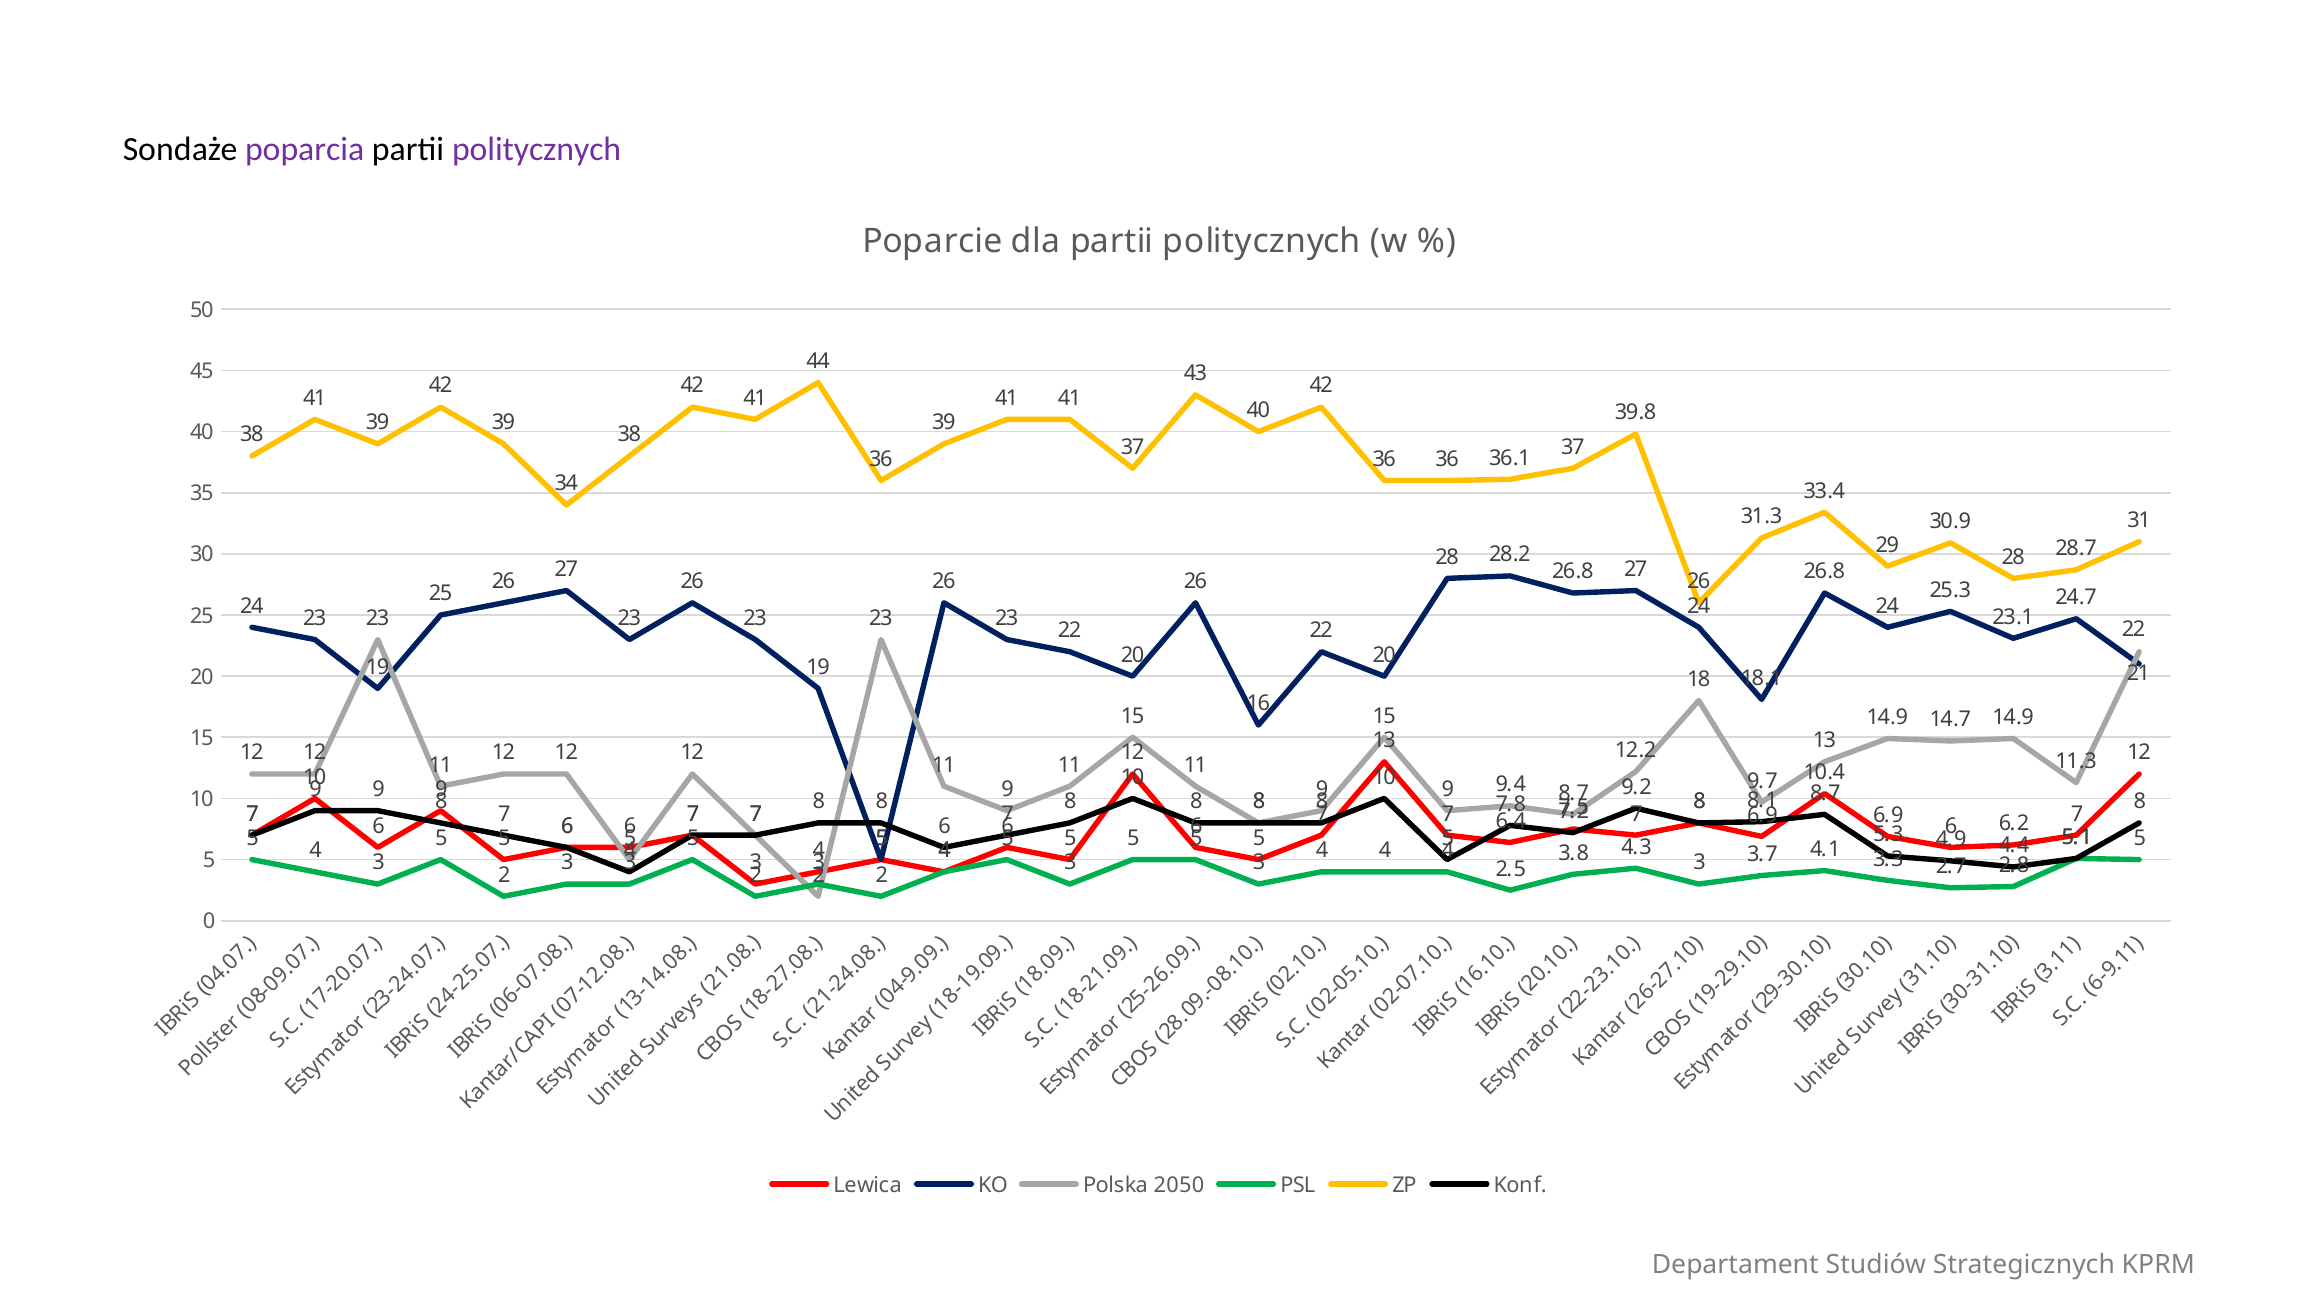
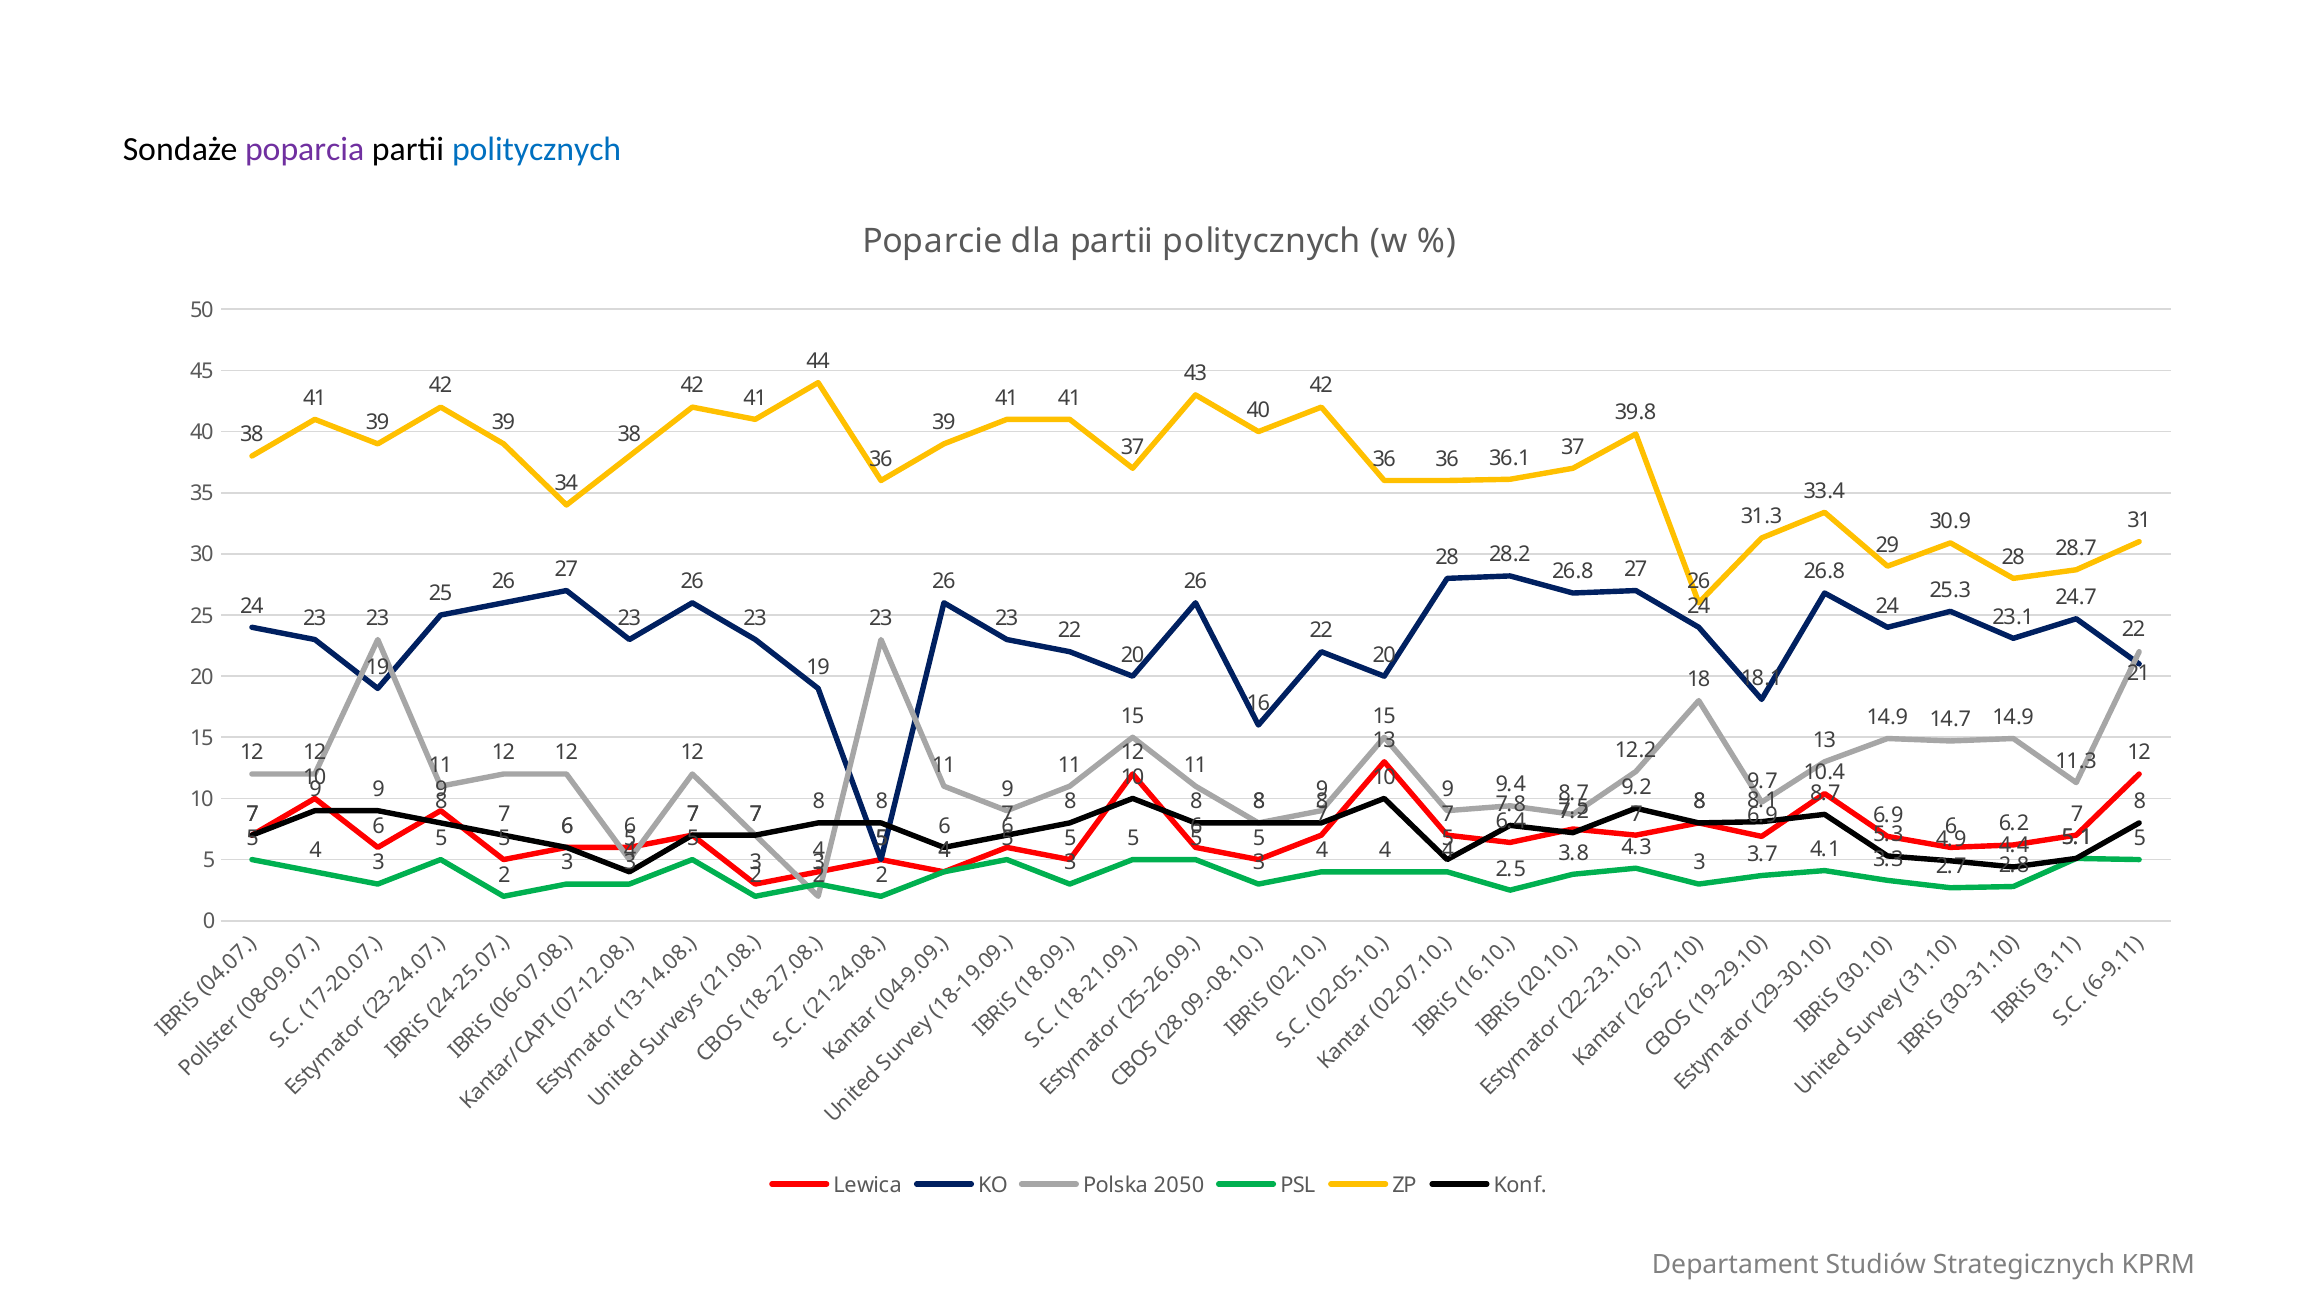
politycznych at (537, 150) colour: purple -> blue
